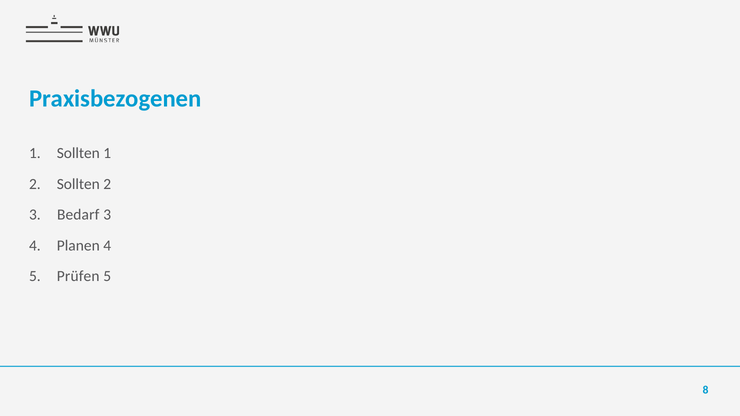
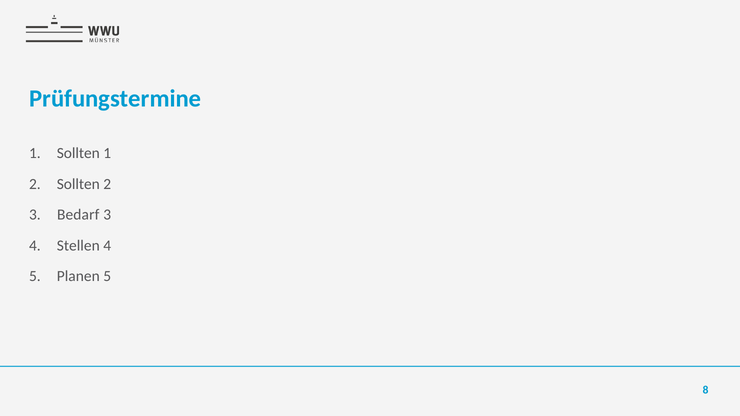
Praxisbezogenen: Praxisbezogenen -> Prüfungstermine
Planen: Planen -> Stellen
Prüfen: Prüfen -> Planen
